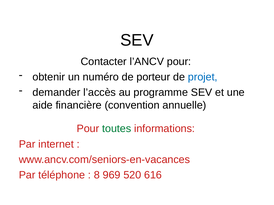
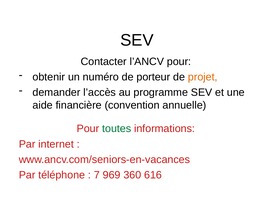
projet colour: blue -> orange
8: 8 -> 7
520: 520 -> 360
